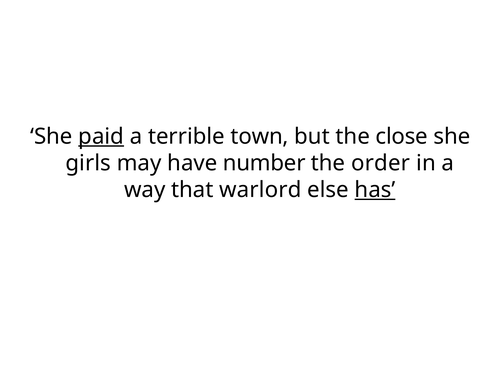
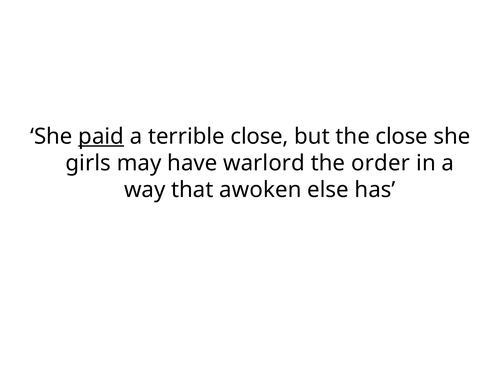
terrible town: town -> close
number: number -> warlord
warlord: warlord -> awoken
has underline: present -> none
